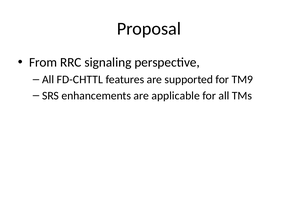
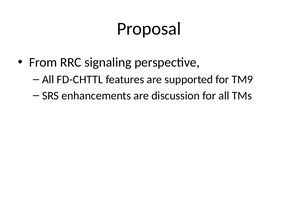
applicable: applicable -> discussion
